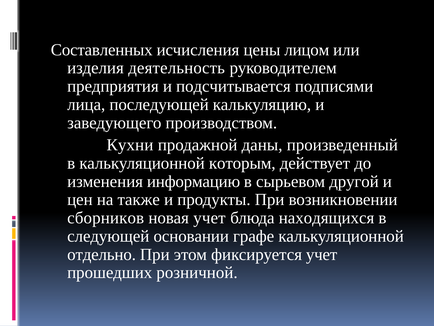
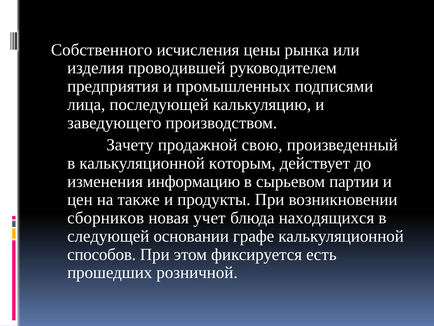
Составленных: Составленных -> Собственного
лицом: лицом -> рынка
деятельность: деятельность -> проводившей
подсчитывается: подсчитывается -> промышленных
Кухни: Кухни -> Зачету
даны: даны -> свою
другой: другой -> партии
отдельно: отдельно -> способов
фиксируется учет: учет -> есть
